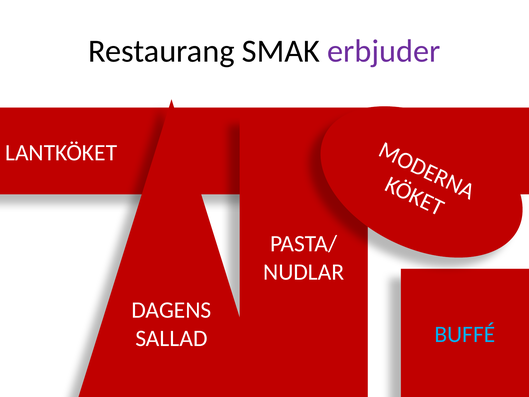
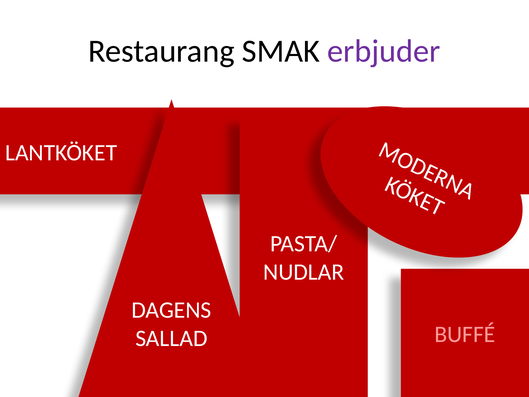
BUFFÉ colour: light blue -> pink
